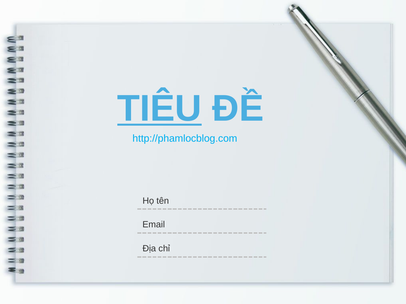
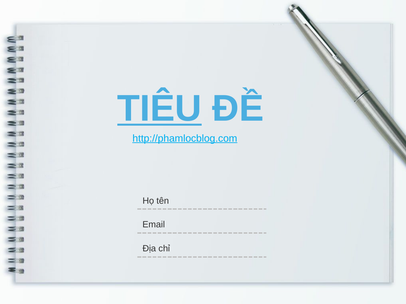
http://phamlocblog.com underline: none -> present
